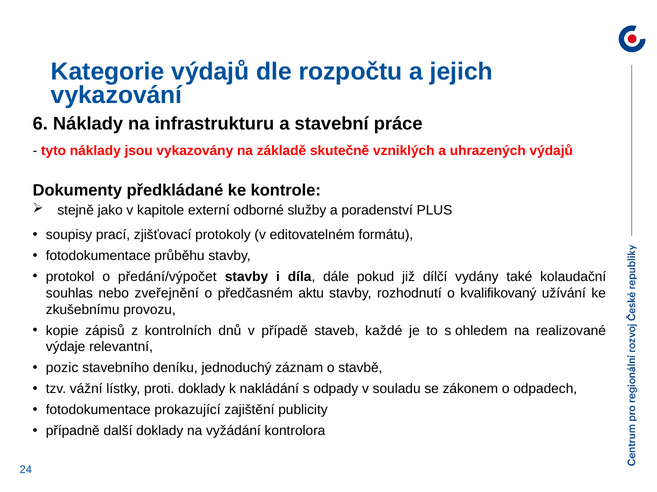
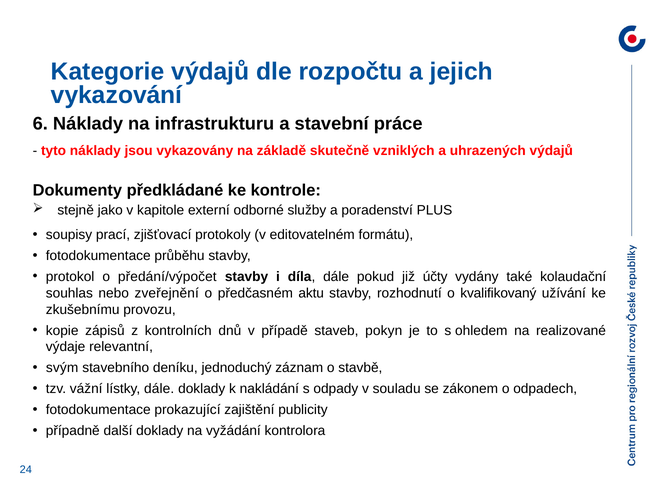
dílčí: dílčí -> účty
každé: každé -> pokyn
pozic: pozic -> svým
lístky proti: proti -> dále
